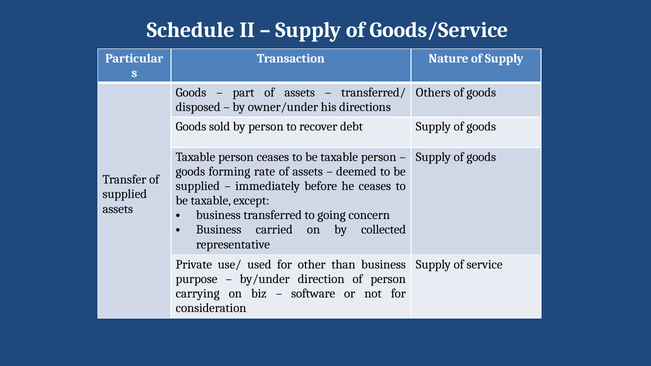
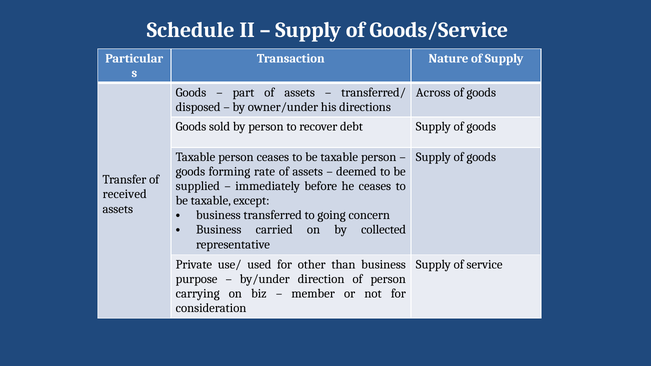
Others: Others -> Across
supplied at (125, 194): supplied -> received
software: software -> member
